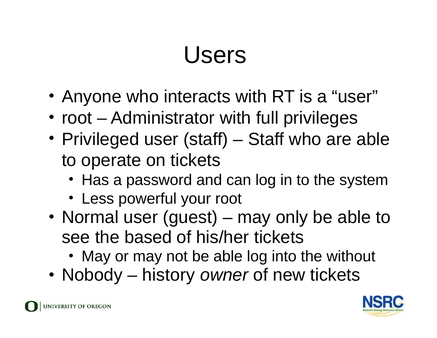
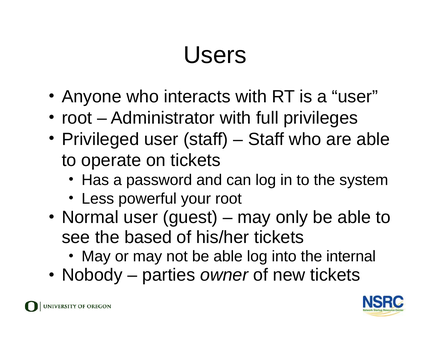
without: without -> internal
history: history -> parties
